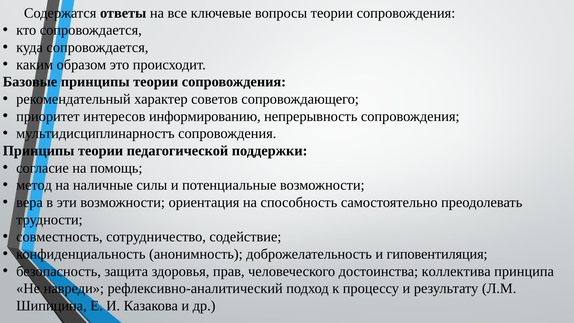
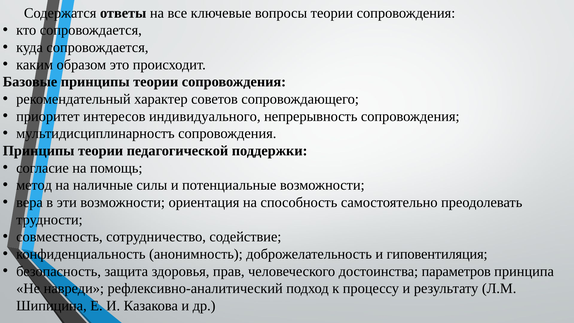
информированию: информированию -> индивидуального
коллектива: коллектива -> параметров
